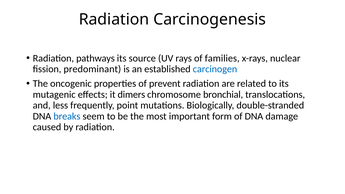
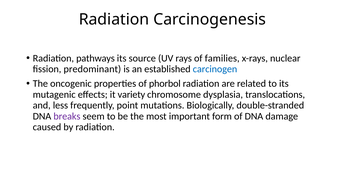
prevent: prevent -> phorbol
dimers: dimers -> variety
bronchial: bronchial -> dysplasia
breaks colour: blue -> purple
